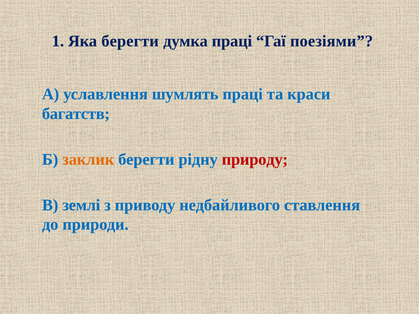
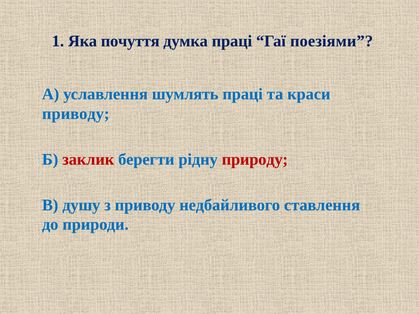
Яка берегти: берегти -> почуття
багатств at (76, 114): багатств -> приводу
заклик colour: orange -> red
землі: землі -> душу
